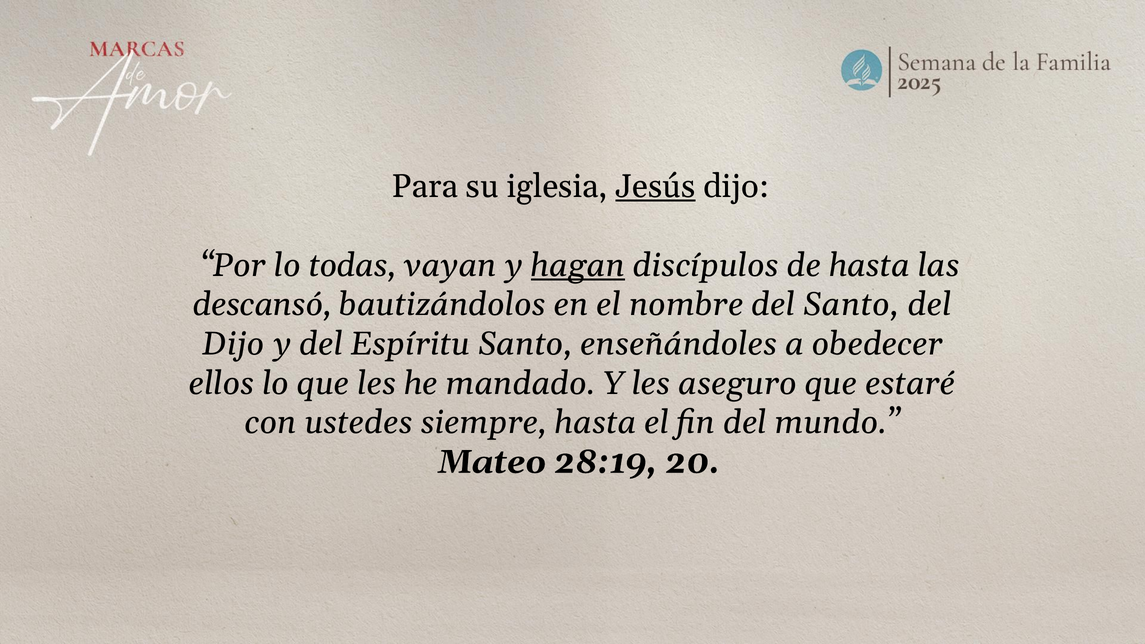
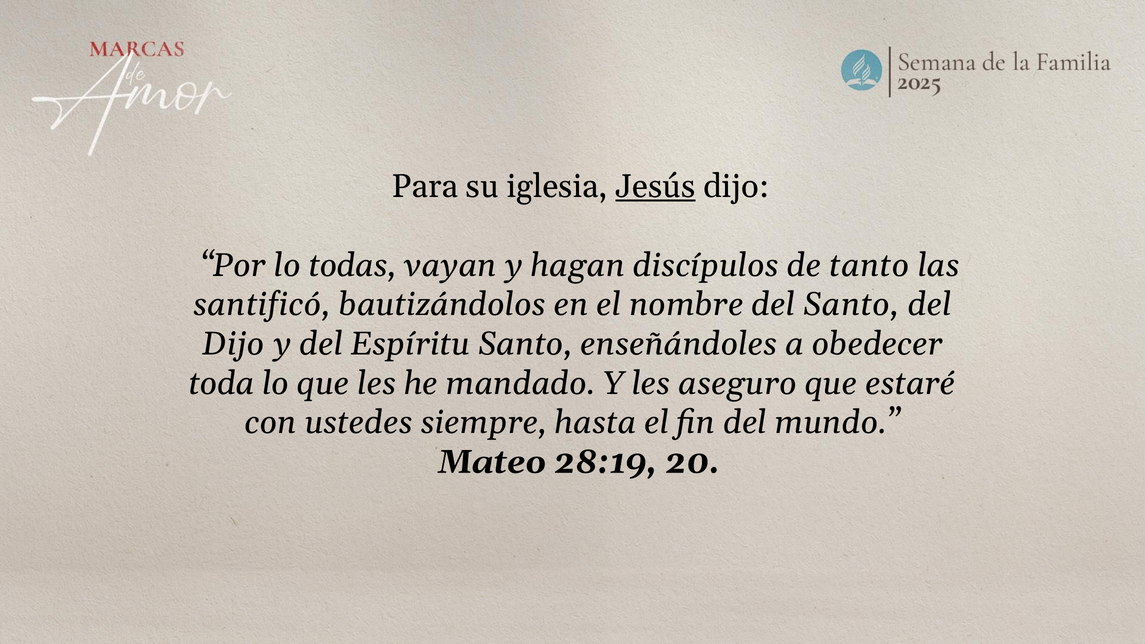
hagan underline: present -> none
de hasta: hasta -> tanto
descansó: descansó -> santificó
ellos: ellos -> toda
